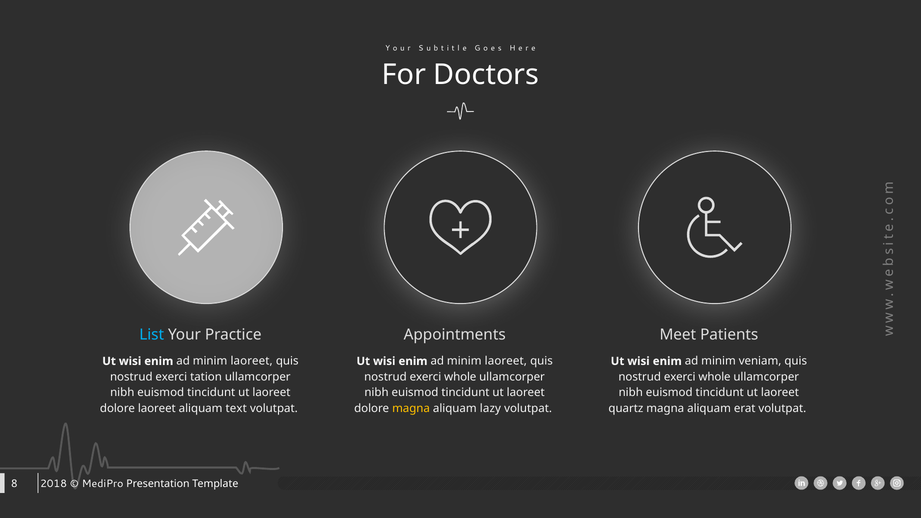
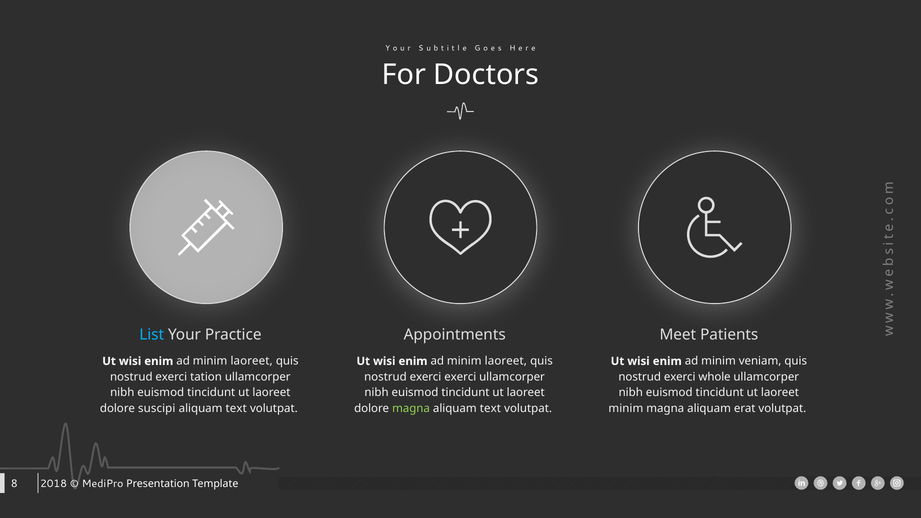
whole at (460, 377): whole -> exerci
dolore laoreet: laoreet -> suscipi
magna at (411, 408) colour: yellow -> light green
lazy at (490, 408): lazy -> text
quartz at (626, 408): quartz -> minim
